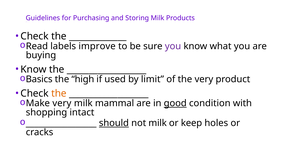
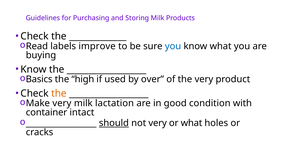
you at (173, 46) colour: purple -> blue
limit: limit -> over
mammal: mammal -> lactation
good underline: present -> none
shopping: shopping -> container
not milk: milk -> very
or keep: keep -> what
